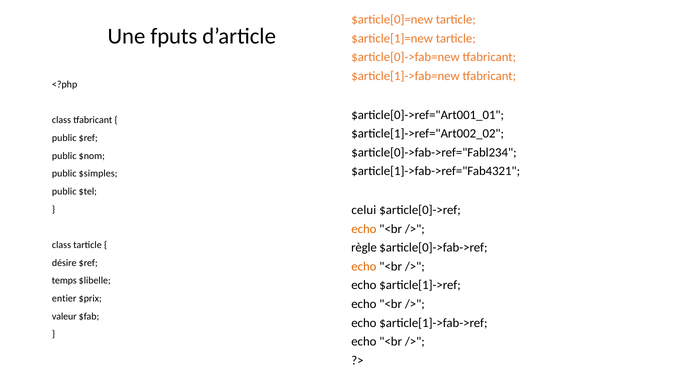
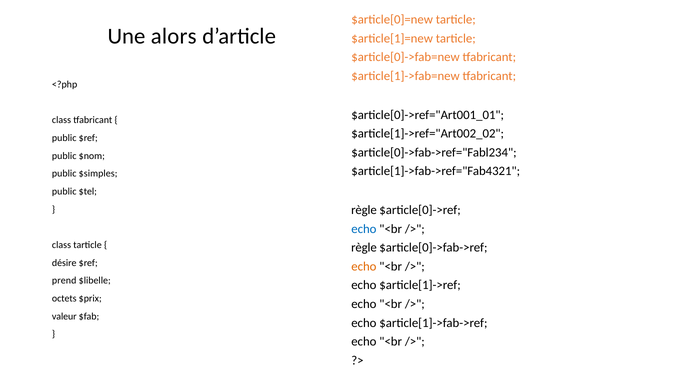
fputs: fputs -> alors
celui at (364, 210): celui -> règle
echo at (364, 229) colour: orange -> blue
temps: temps -> prend
entier: entier -> octets
